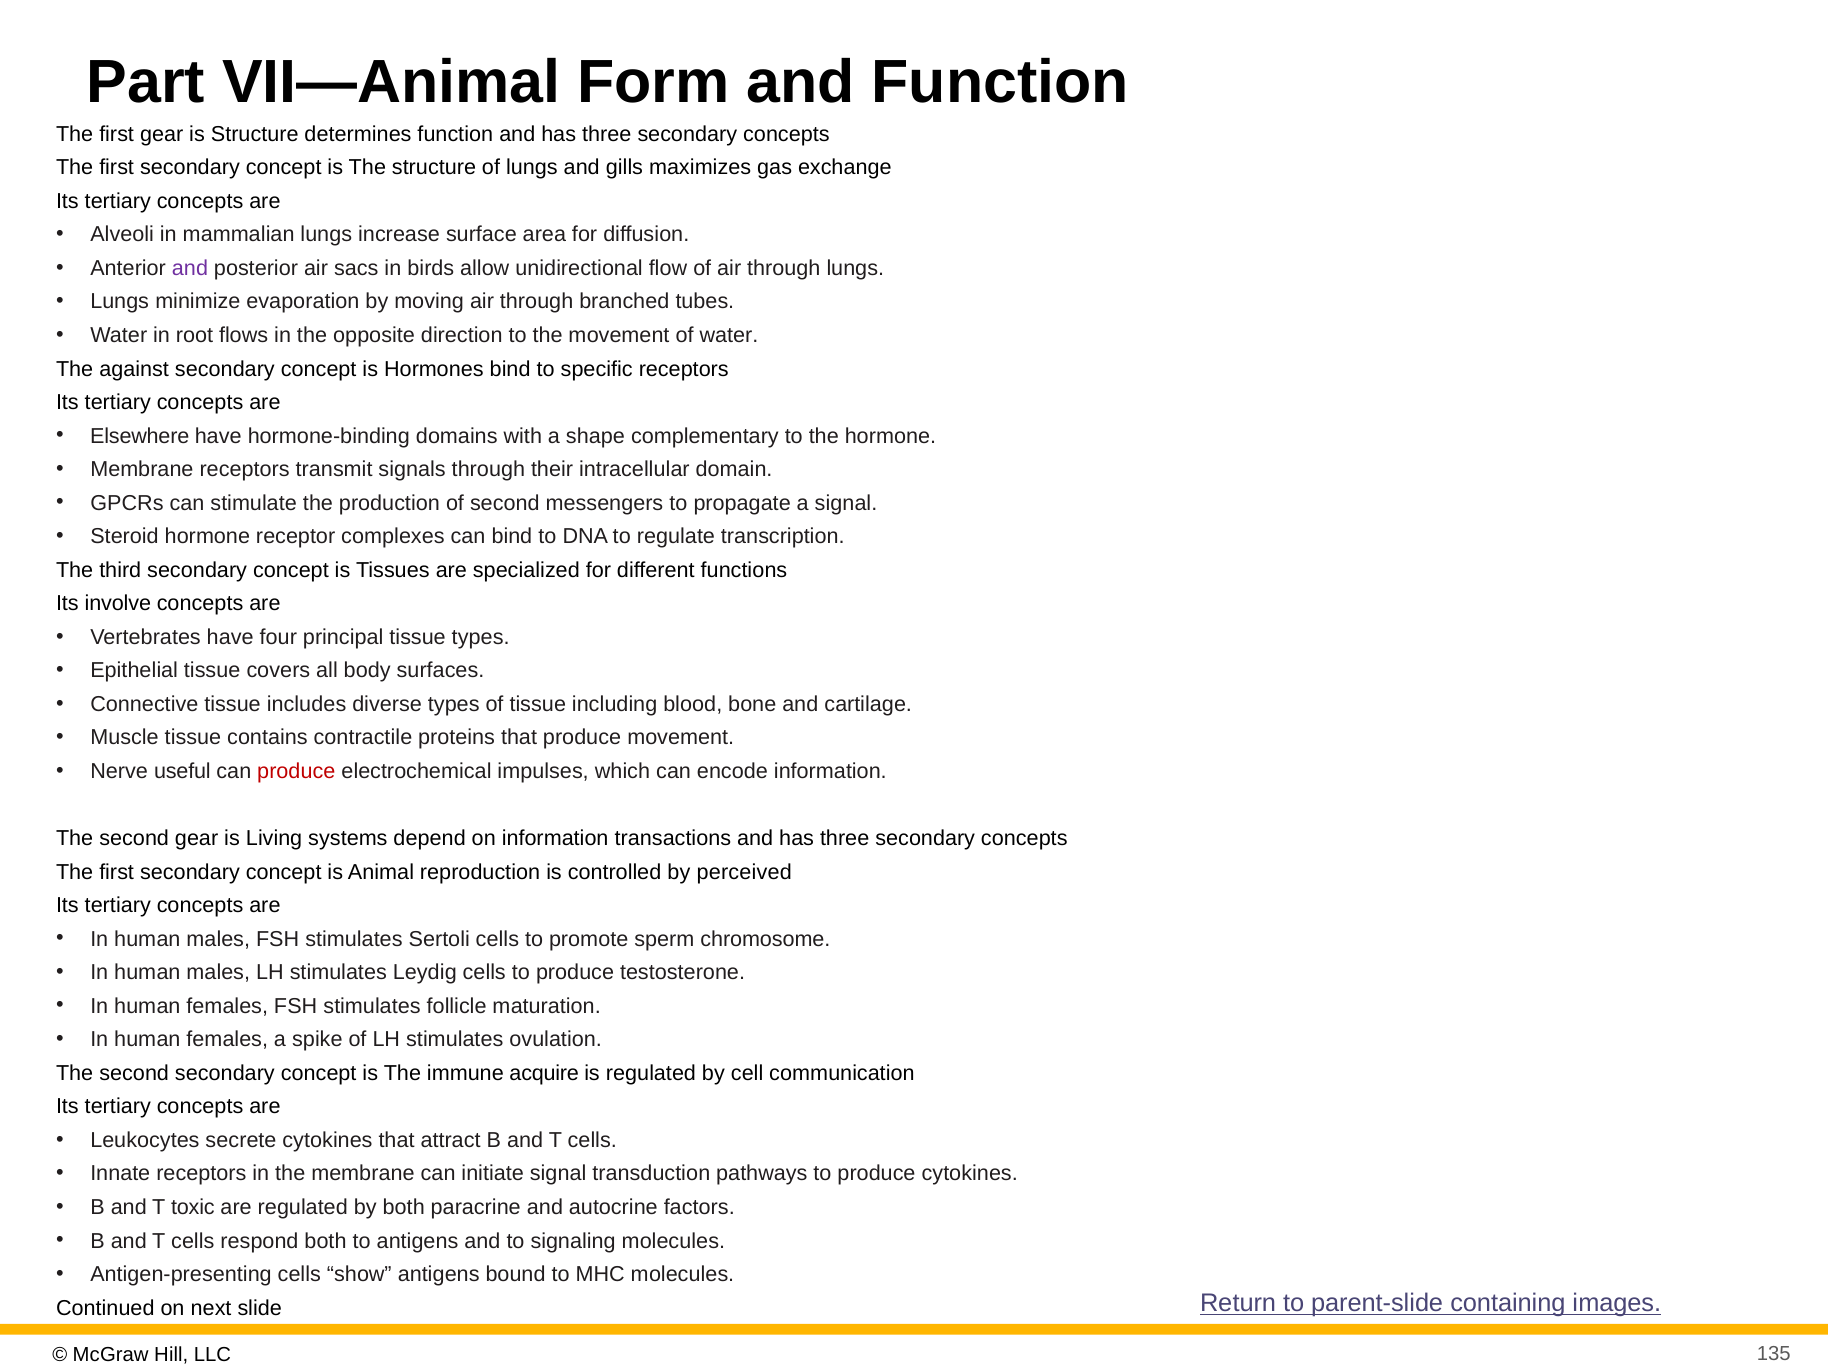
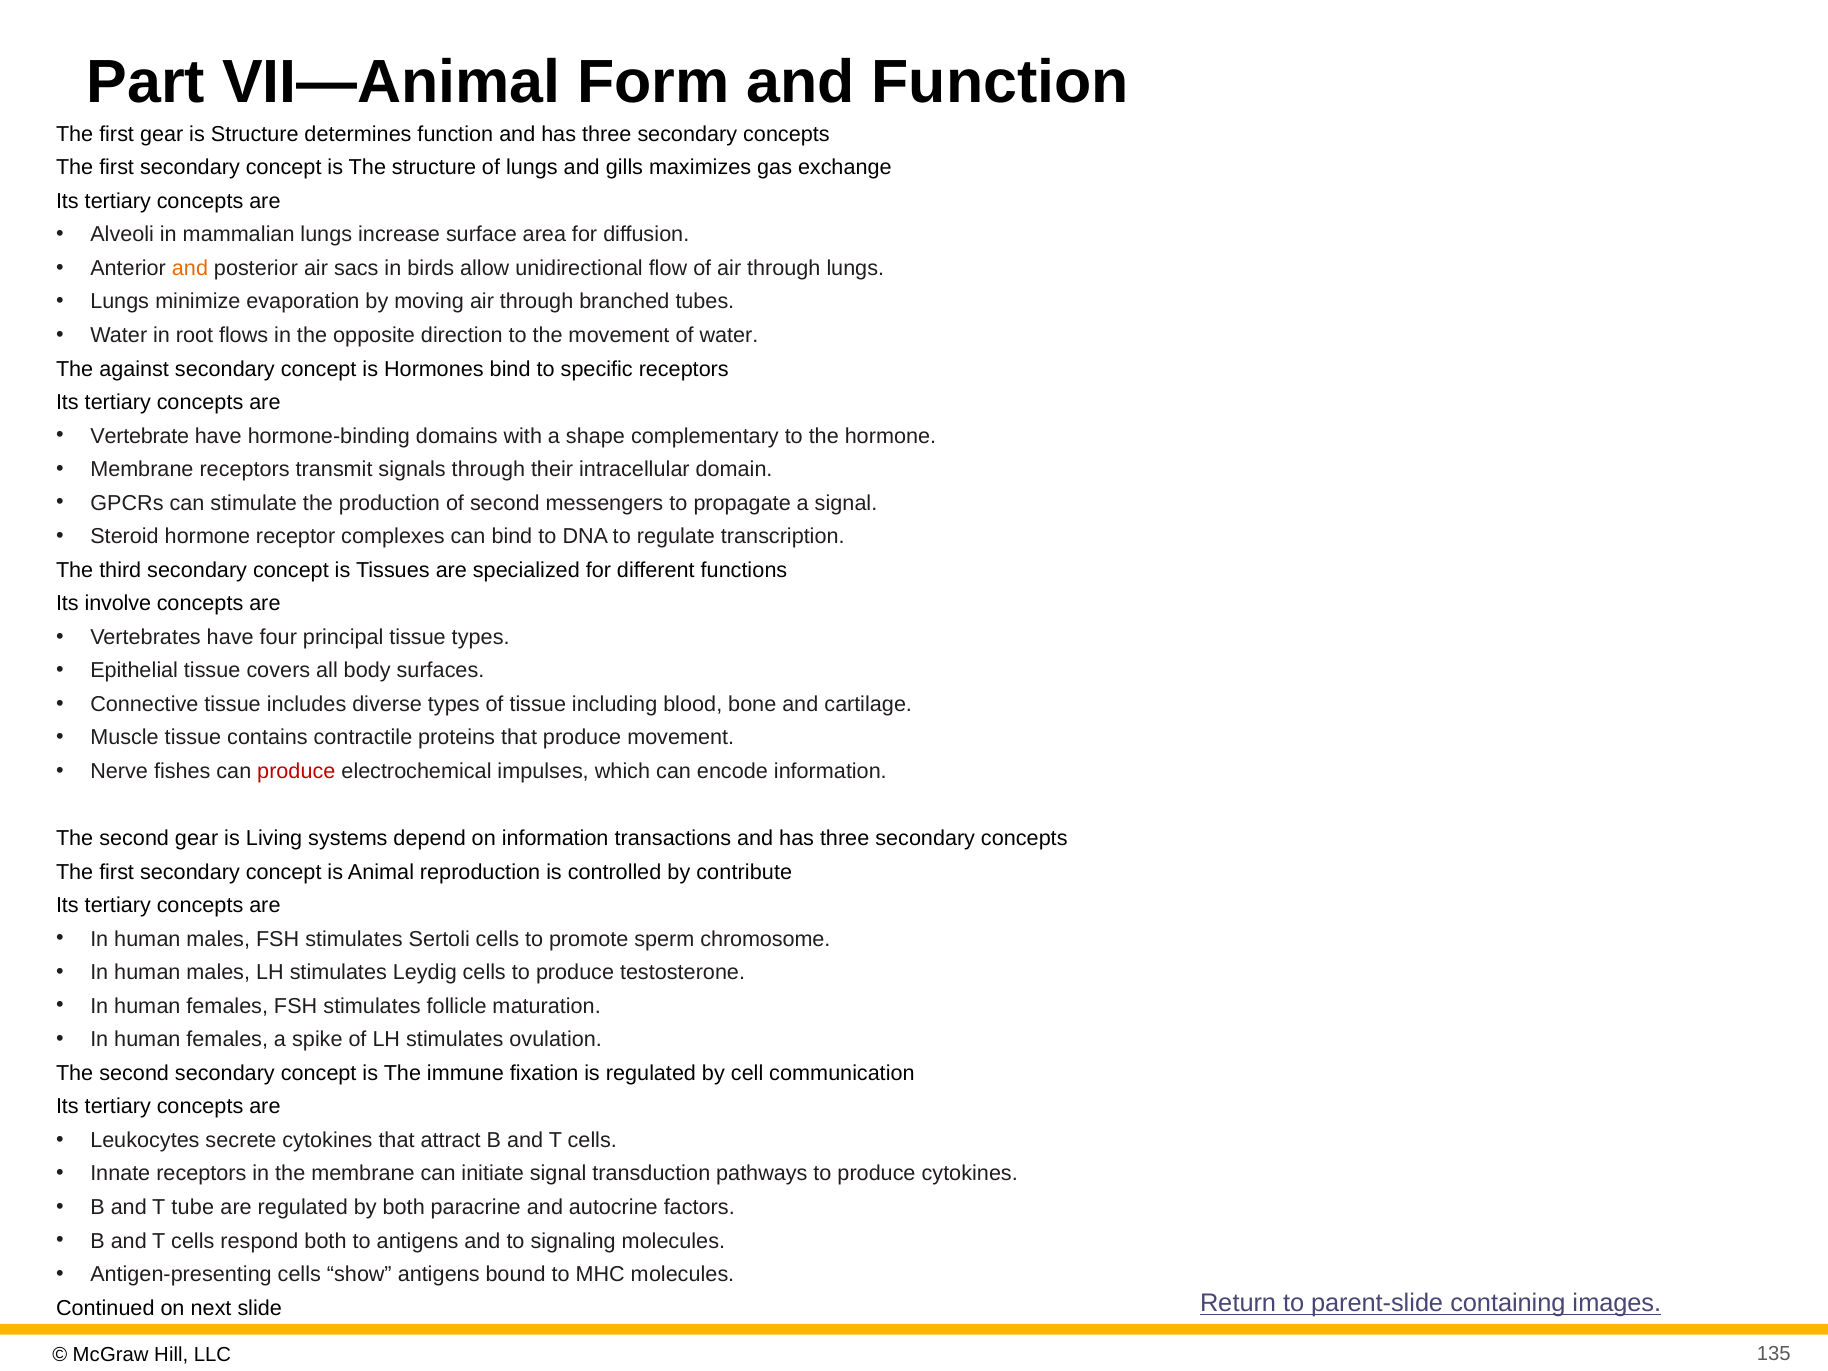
and at (190, 268) colour: purple -> orange
Elsewhere: Elsewhere -> Vertebrate
useful: useful -> fishes
perceived: perceived -> contribute
acquire: acquire -> fixation
toxic: toxic -> tube
